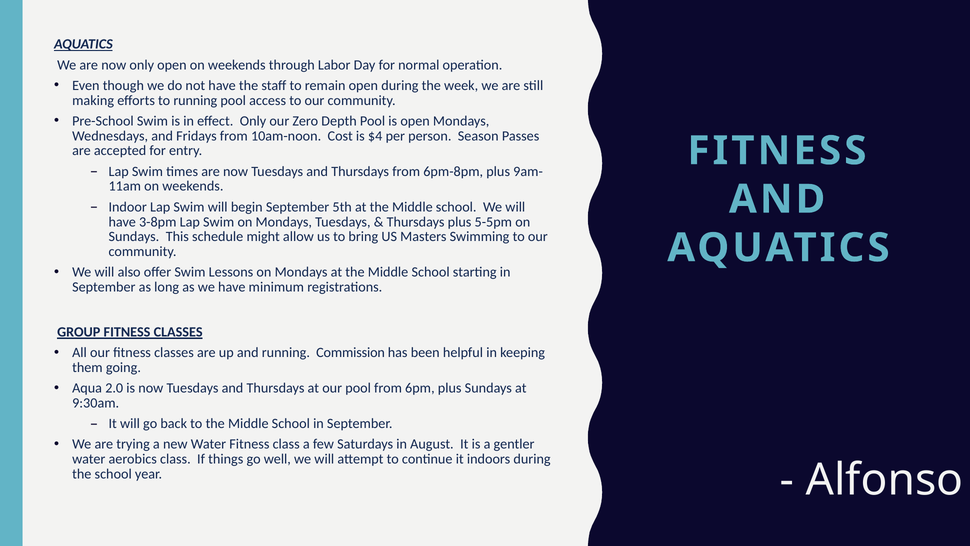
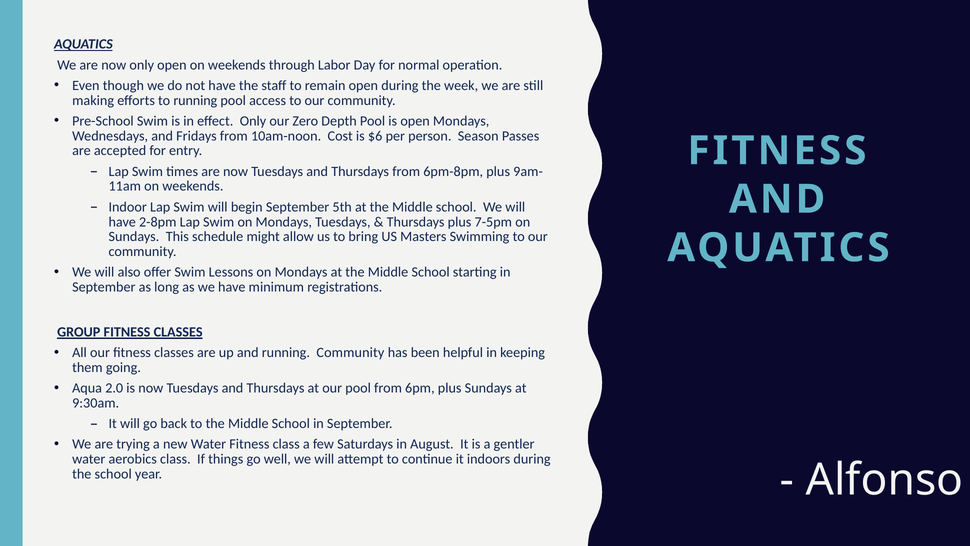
$4: $4 -> $6
3-8pm: 3-8pm -> 2-8pm
5-5pm: 5-5pm -> 7-5pm
running Commission: Commission -> Community
